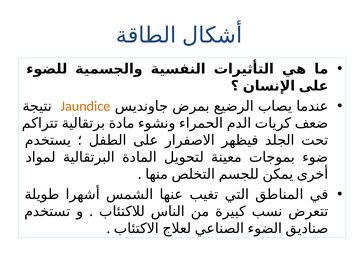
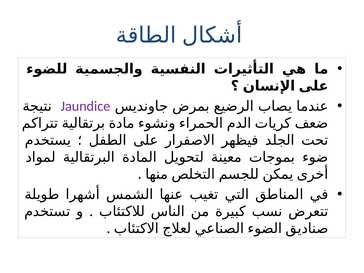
Jaundice colour: orange -> purple
